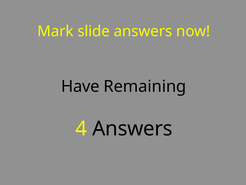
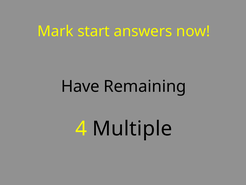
slide: slide -> start
4 Answers: Answers -> Multiple
